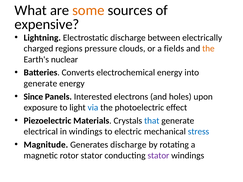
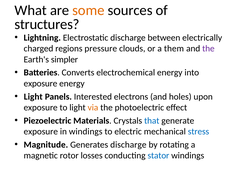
expensive: expensive -> structures
fields: fields -> them
the at (208, 49) colour: orange -> purple
nuclear: nuclear -> simpler
generate at (40, 84): generate -> exposure
Since at (33, 97): Since -> Light
via colour: blue -> orange
electrical at (41, 132): electrical -> exposure
rotor stator: stator -> losses
stator at (158, 156) colour: purple -> blue
